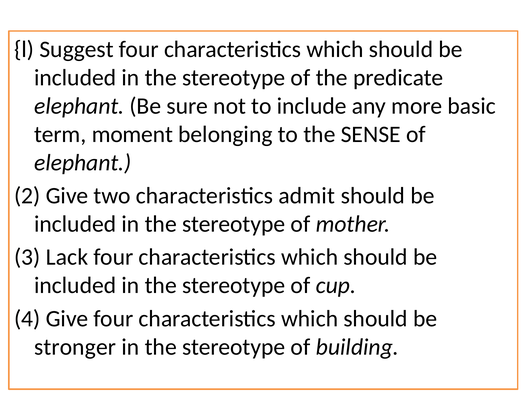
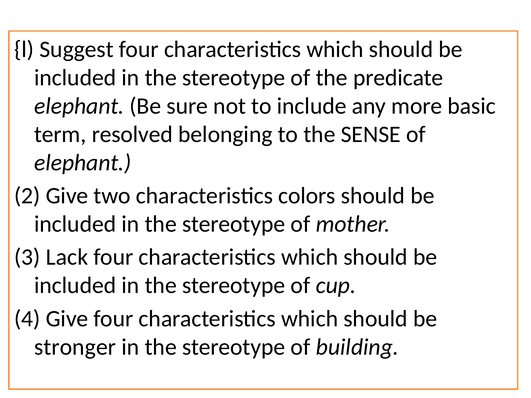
moment: moment -> resolved
admit: admit -> colors
